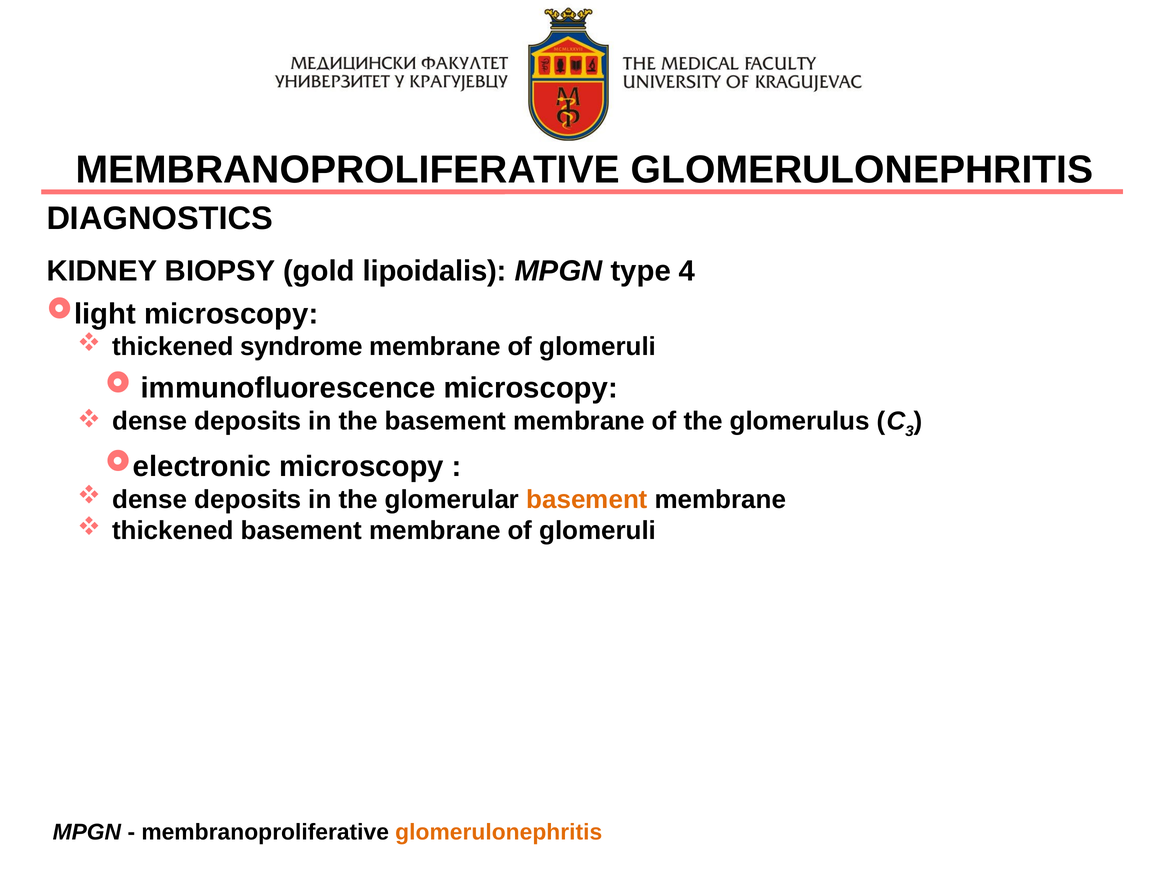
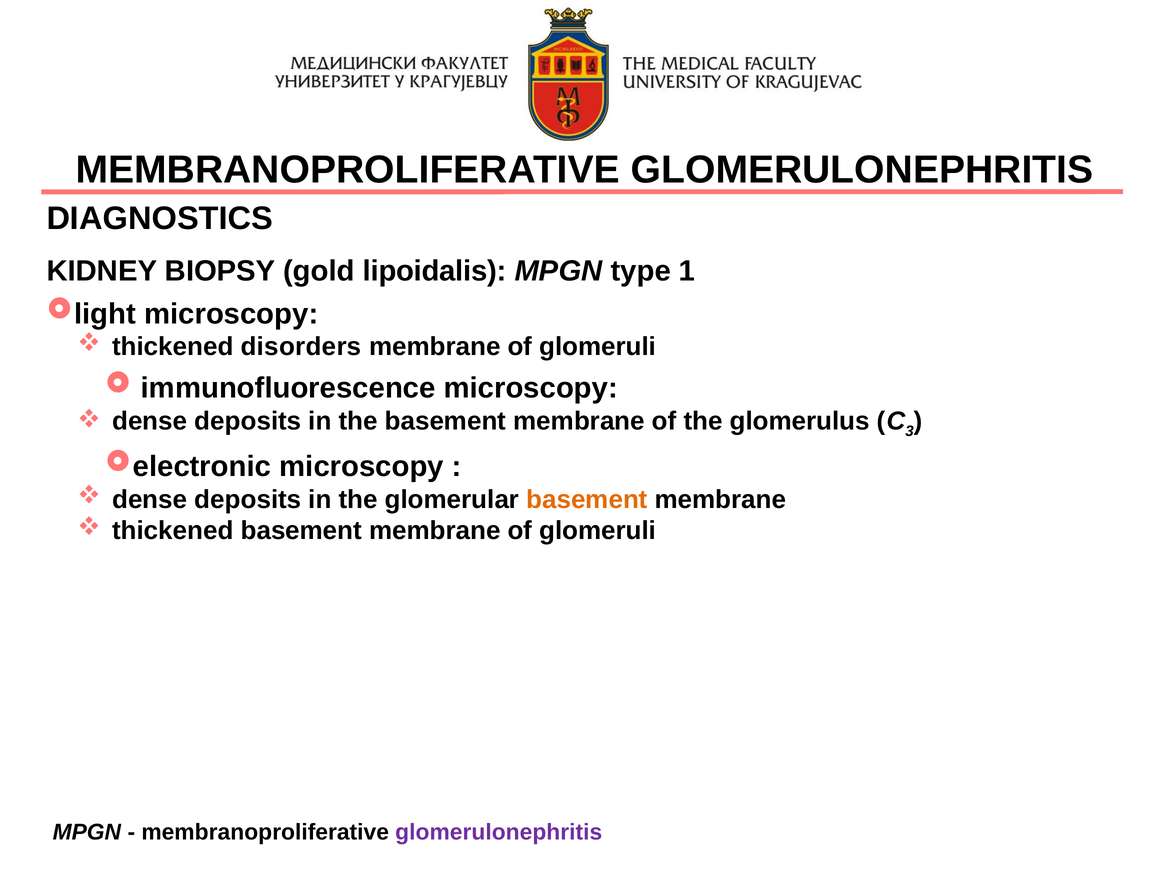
4: 4 -> 1
syndrome: syndrome -> disorders
glomerulonephritis at (499, 833) colour: orange -> purple
